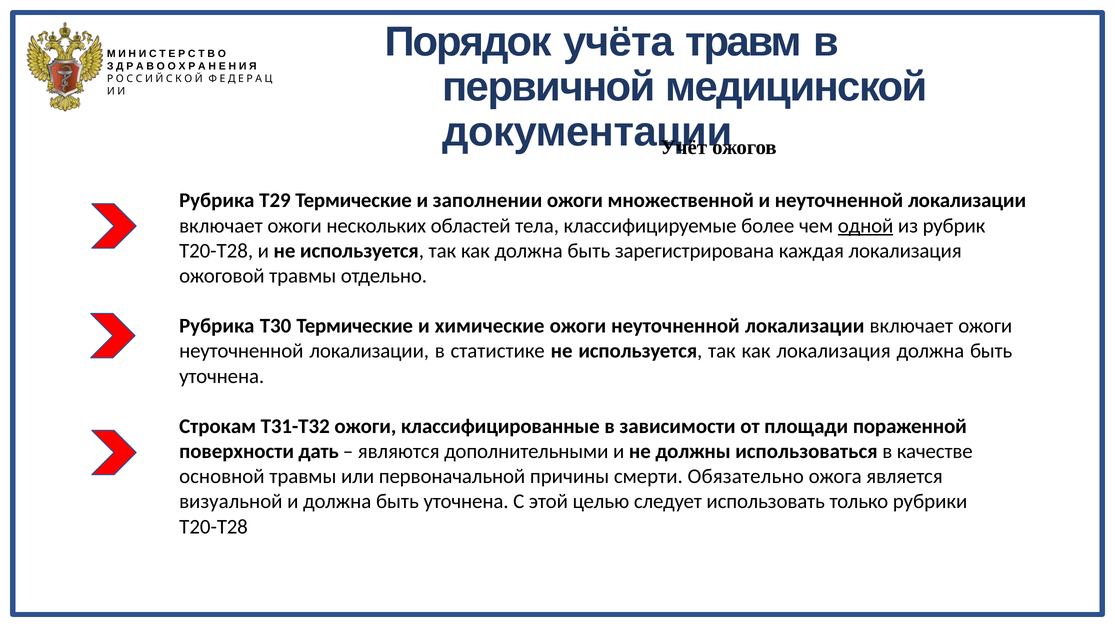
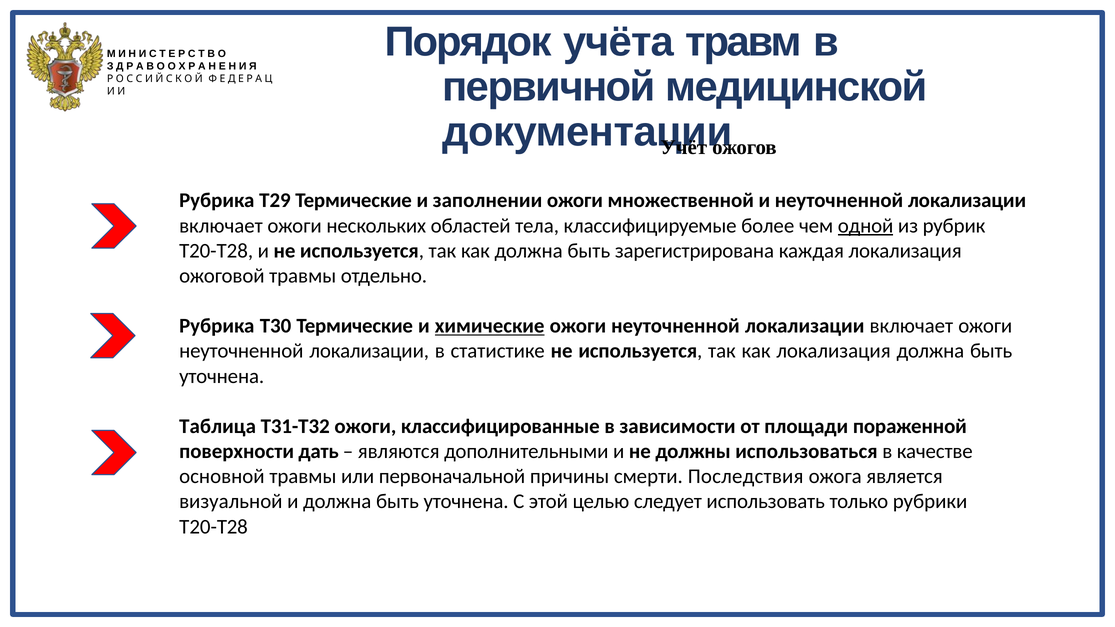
химические underline: none -> present
Строкам: Строкам -> Таблица
Обязательно: Обязательно -> Последствия
